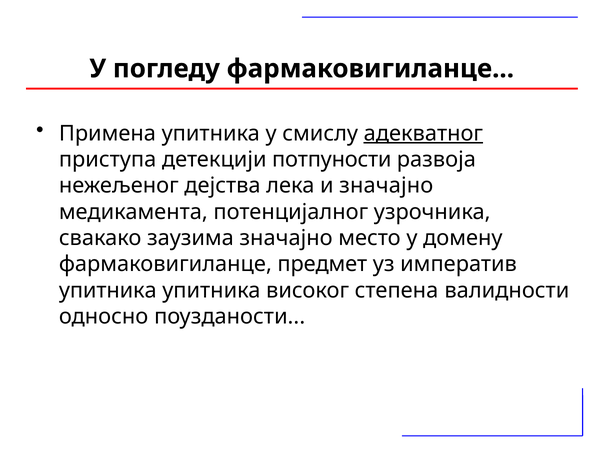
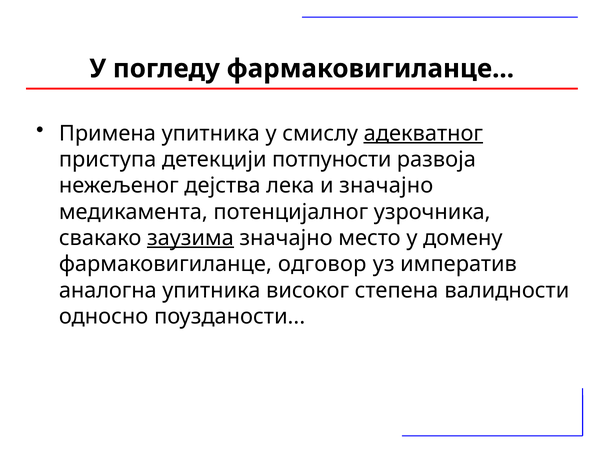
заузима underline: none -> present
предмет: предмет -> одговор
упитника at (108, 290): упитника -> аналогна
